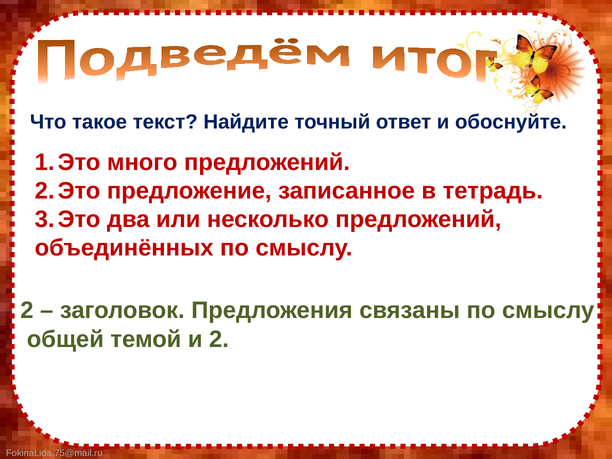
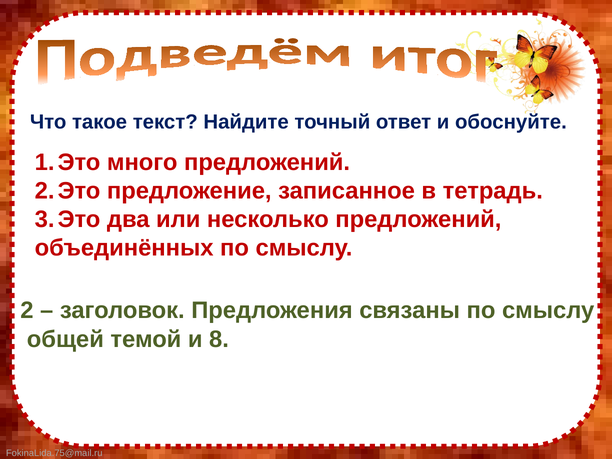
и 2: 2 -> 8
